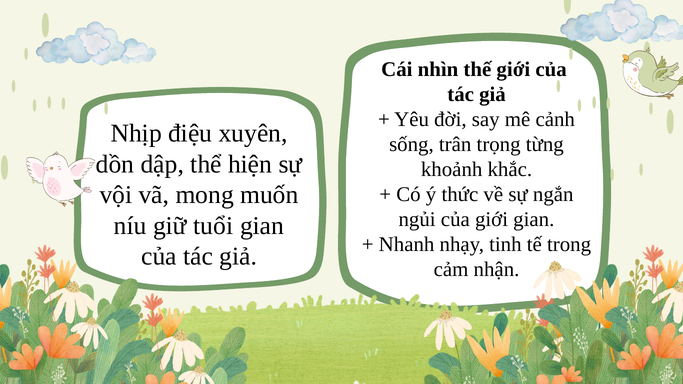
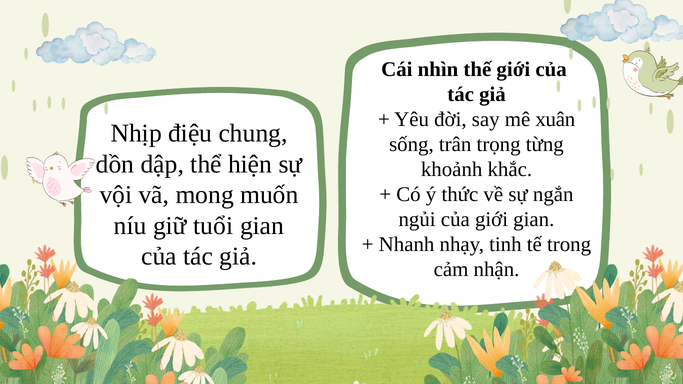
cảnh: cảnh -> xuân
xuyên: xuyên -> chung
